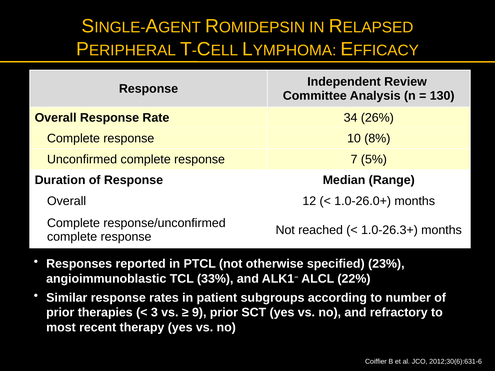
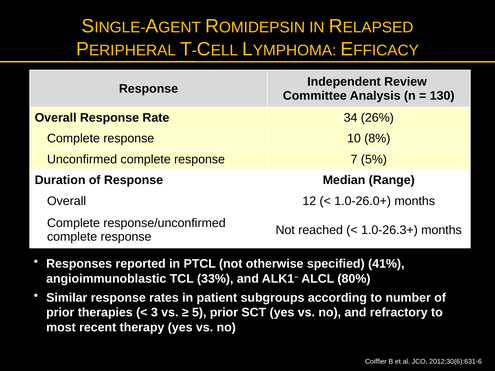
23%: 23% -> 41%
22%: 22% -> 80%
9: 9 -> 5
